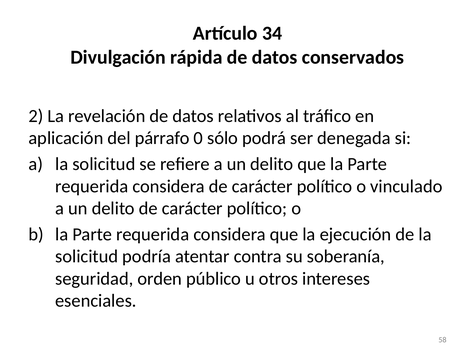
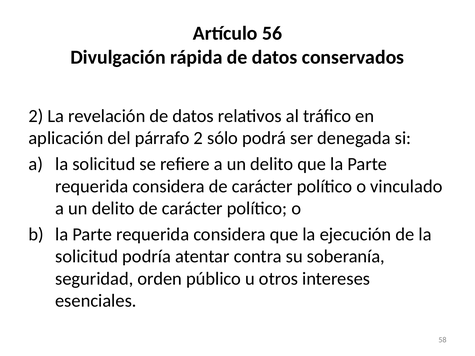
34: 34 -> 56
párrafo 0: 0 -> 2
